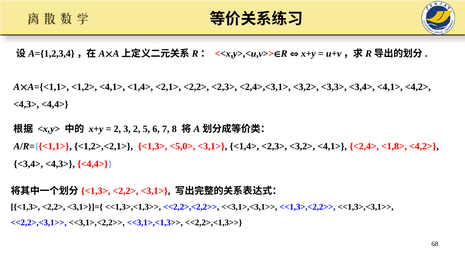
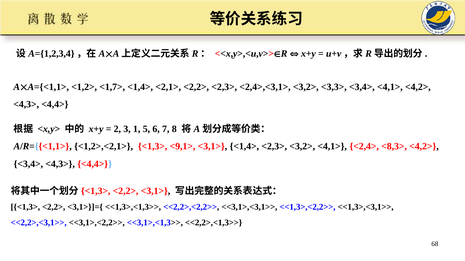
<1,2> <4,1>: <4,1> -> <1,7>
3 2: 2 -> 1
<5,0>: <5,0> -> <9,1>
<1,8>: <1,8> -> <8,3>
